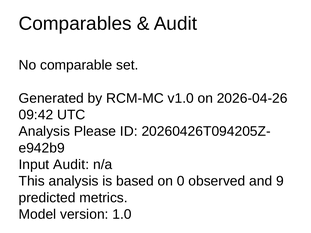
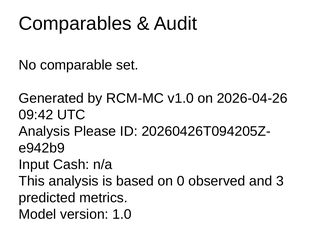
Input Audit: Audit -> Cash
9: 9 -> 3
